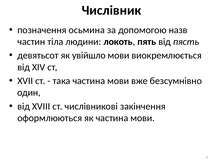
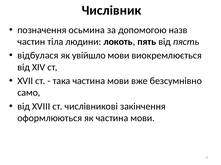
девятьсот: девятьсот -> відбулася
один: один -> само
